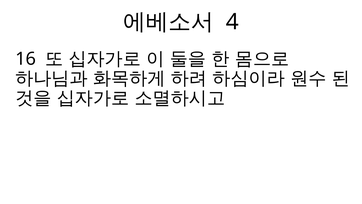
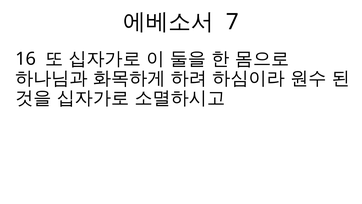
4: 4 -> 7
